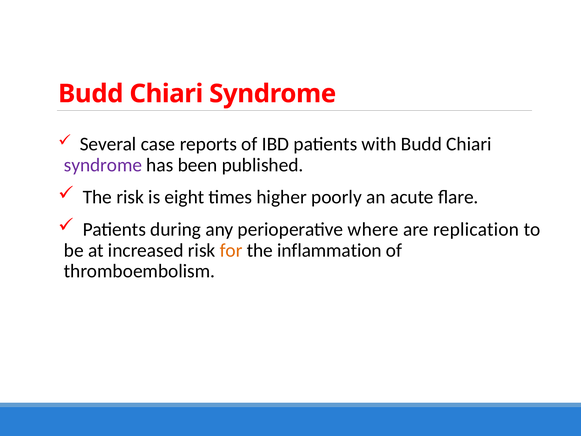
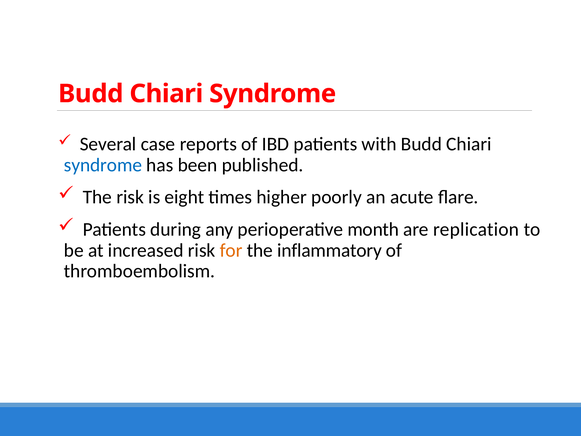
syndrome at (103, 165) colour: purple -> blue
where: where -> month
inflammation: inflammation -> inflammatory
